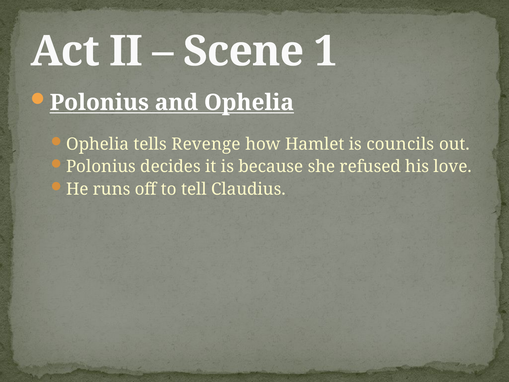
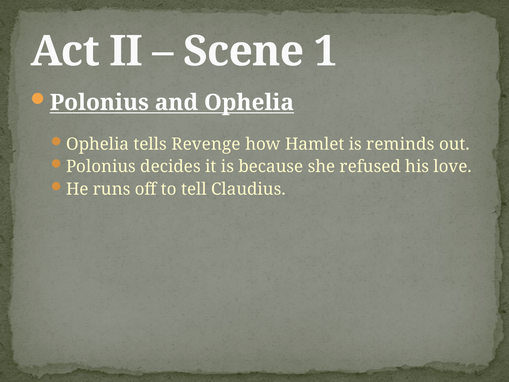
councils: councils -> reminds
